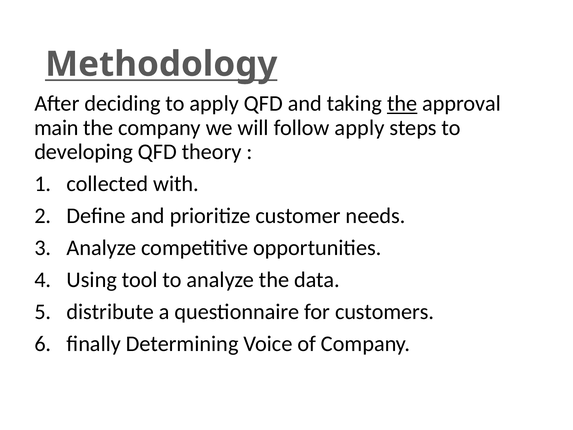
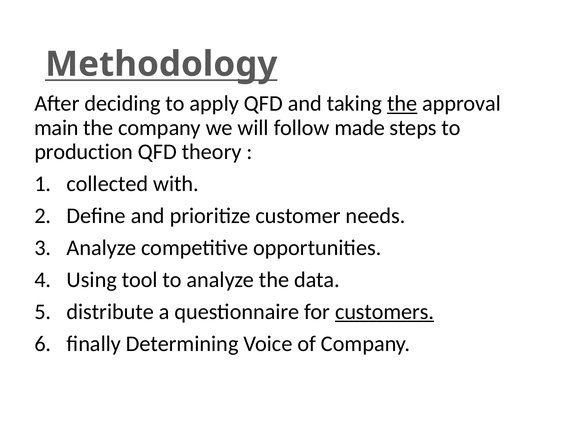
follow apply: apply -> made
developing: developing -> production
customers underline: none -> present
